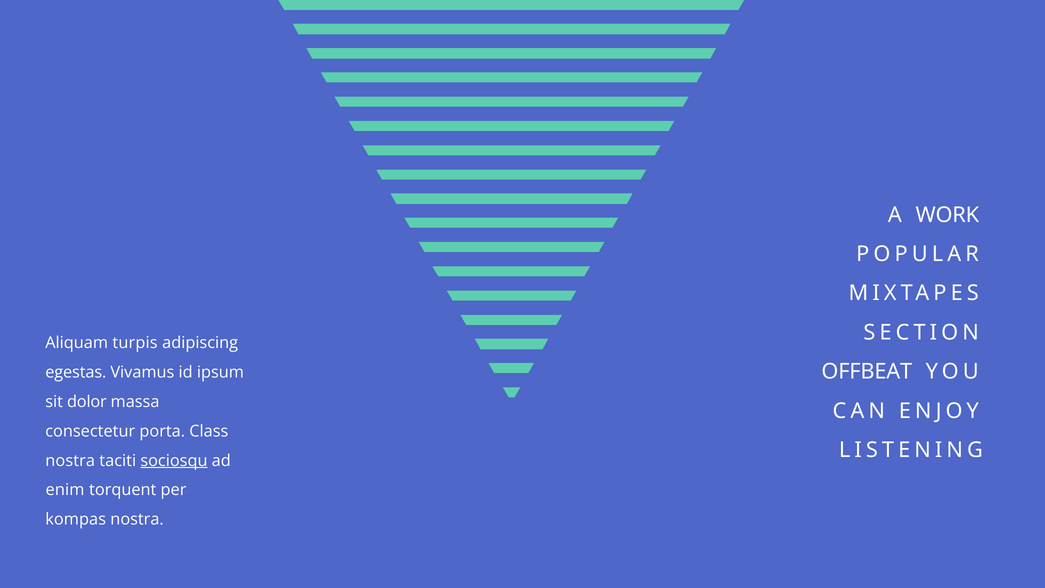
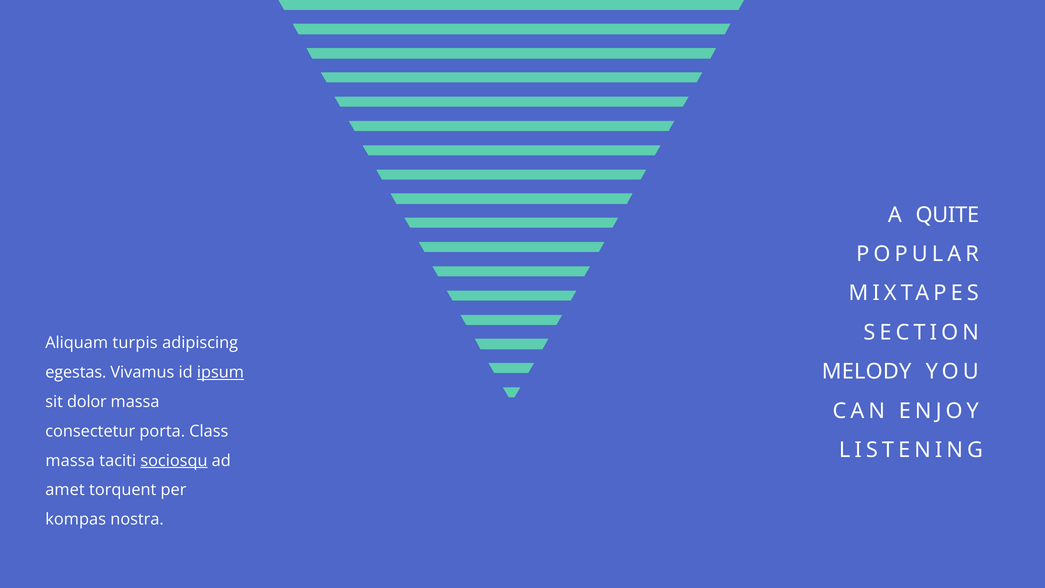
WORK: WORK -> QUITE
OFFBEAT: OFFBEAT -> MELODY
ipsum underline: none -> present
nostra at (70, 460): nostra -> massa
enim: enim -> amet
